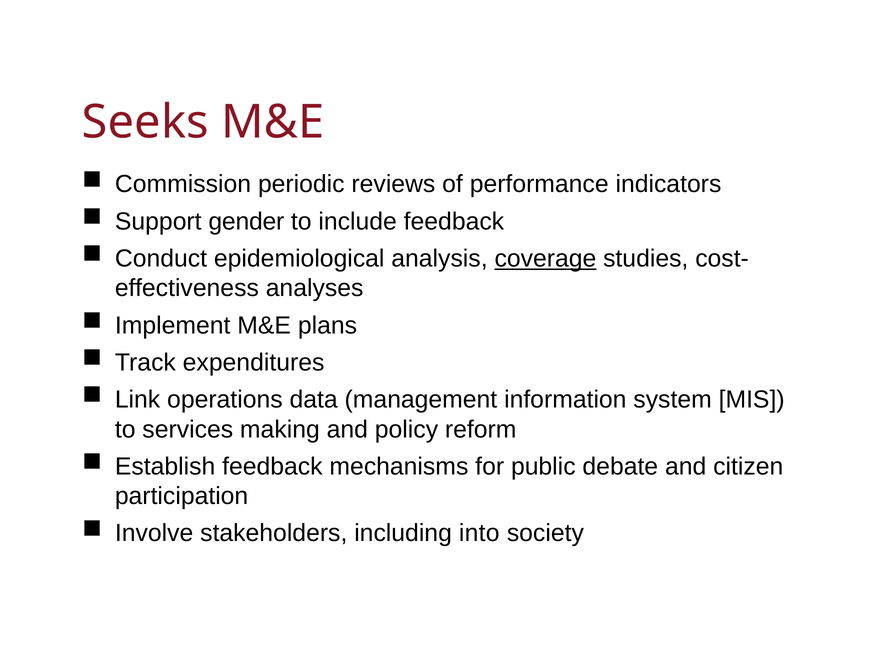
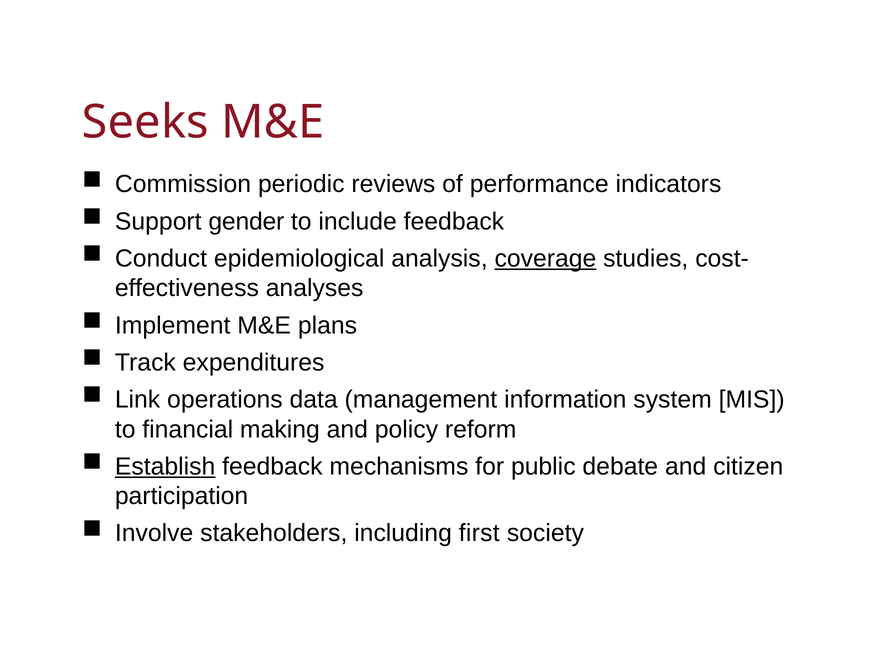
services: services -> financial
Establish underline: none -> present
into: into -> first
